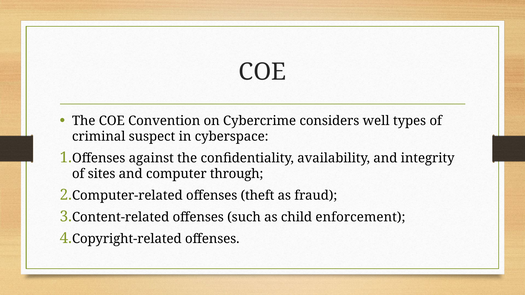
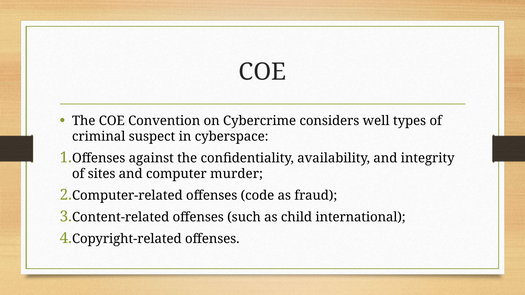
through: through -> murder
theft: theft -> code
enforcement: enforcement -> international
